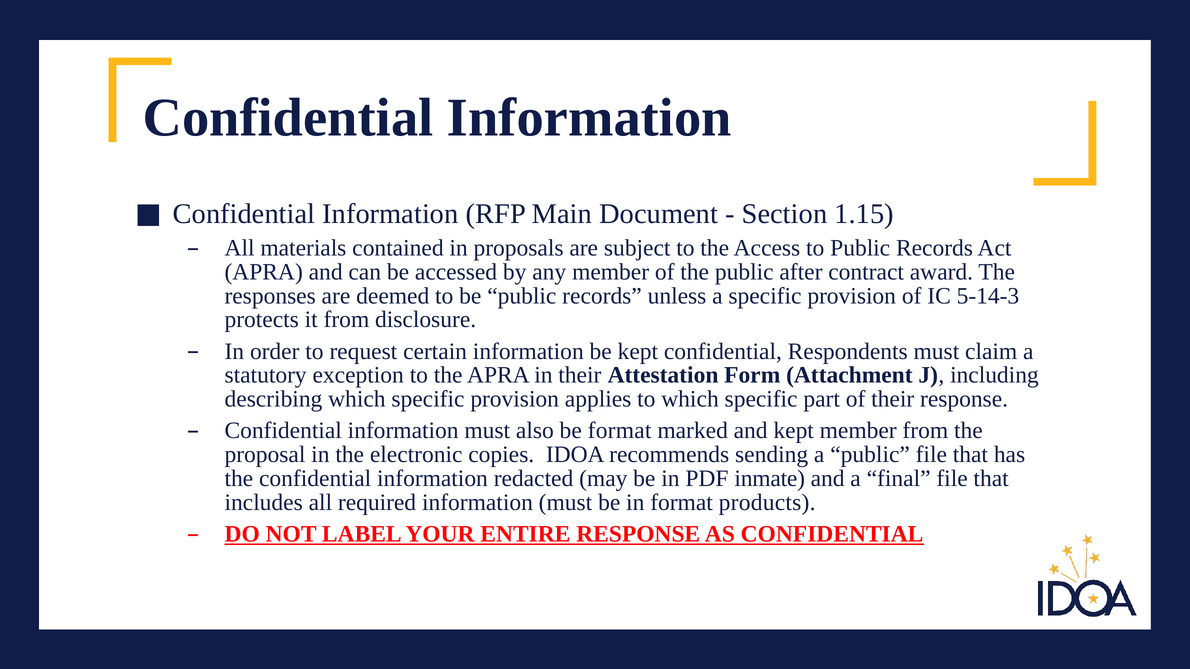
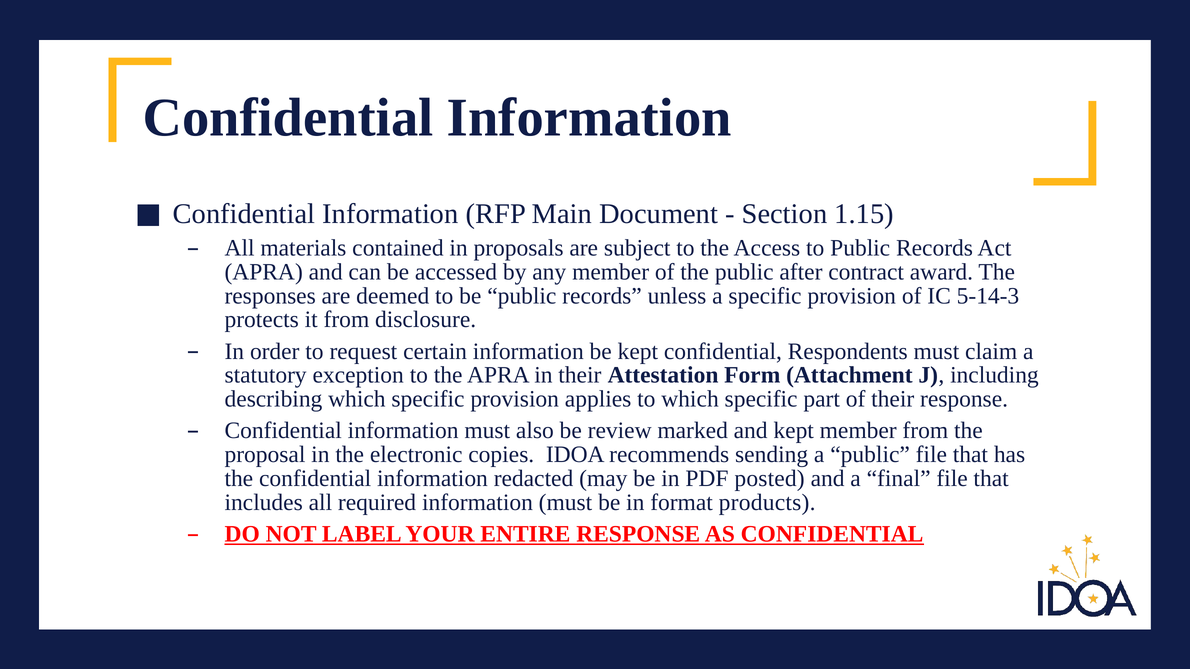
be format: format -> review
inmate: inmate -> posted
